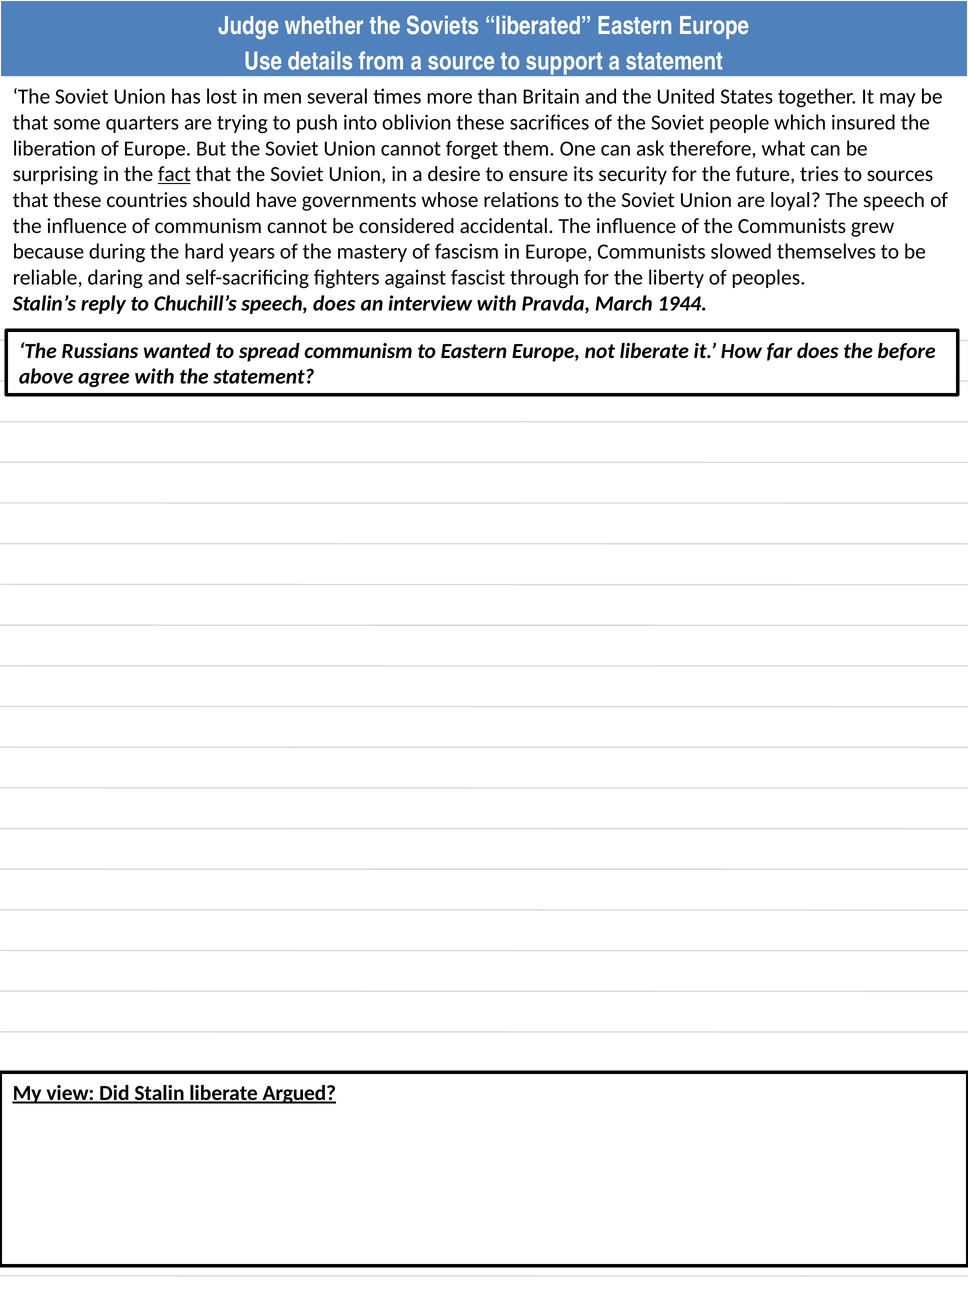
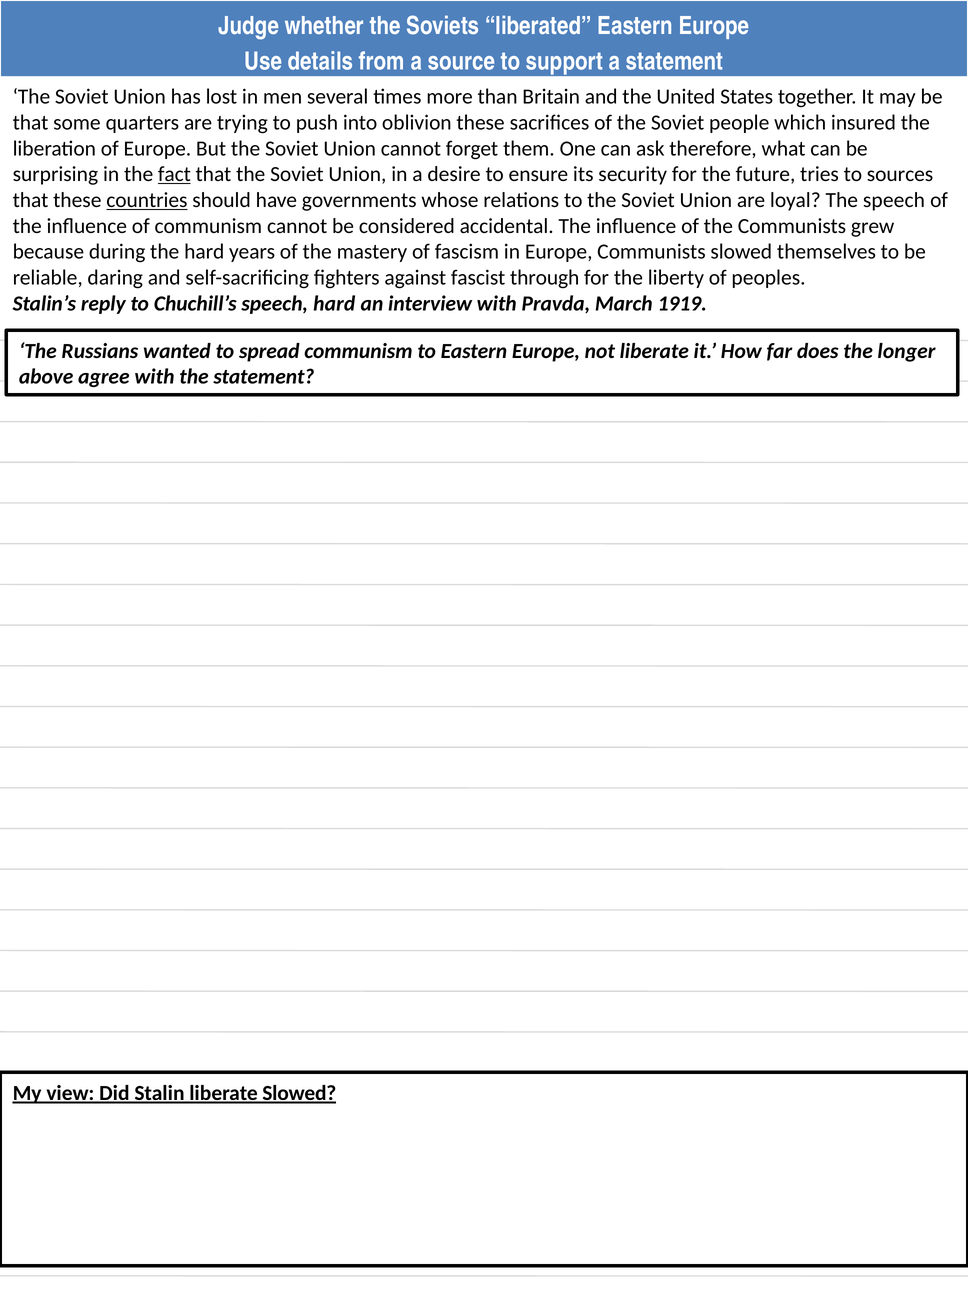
countries underline: none -> present
speech does: does -> hard
1944: 1944 -> 1919
before: before -> longer
liberate Argued: Argued -> Slowed
